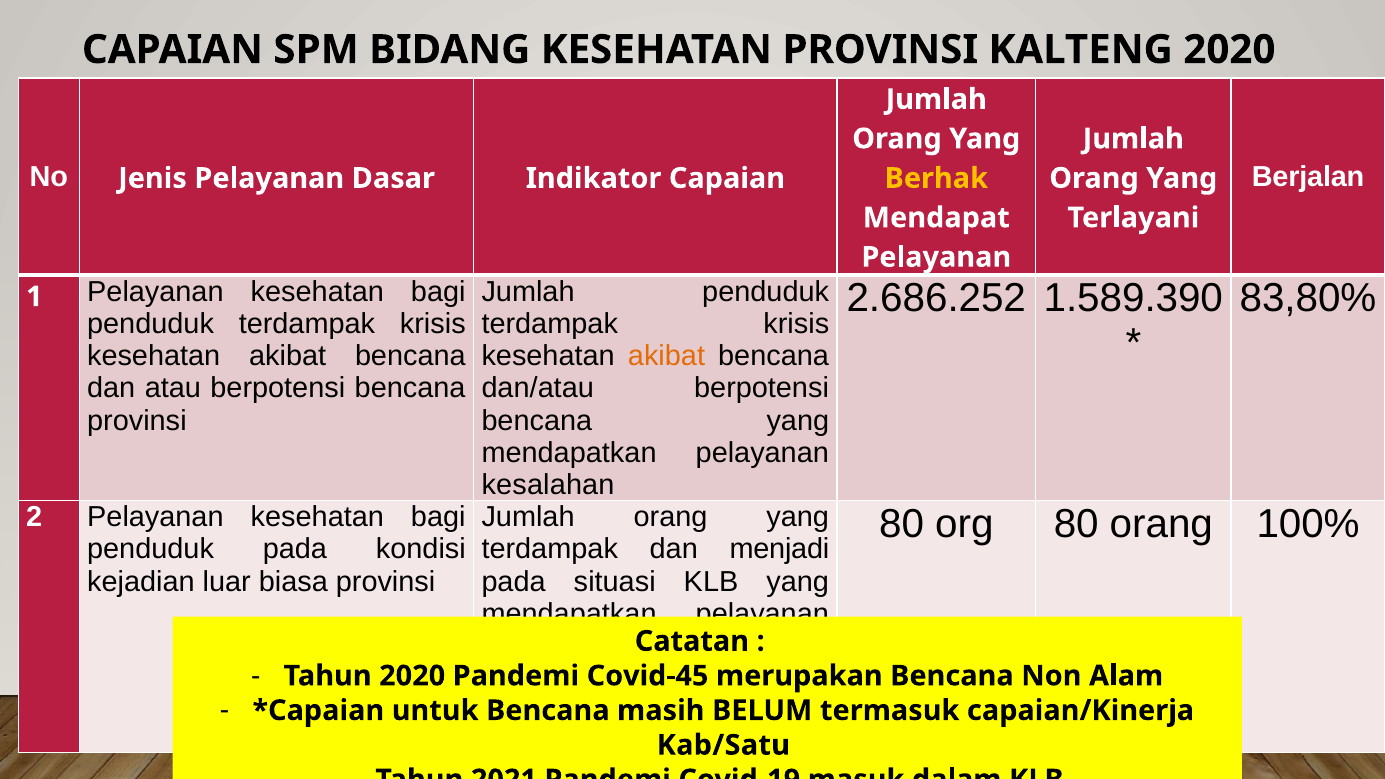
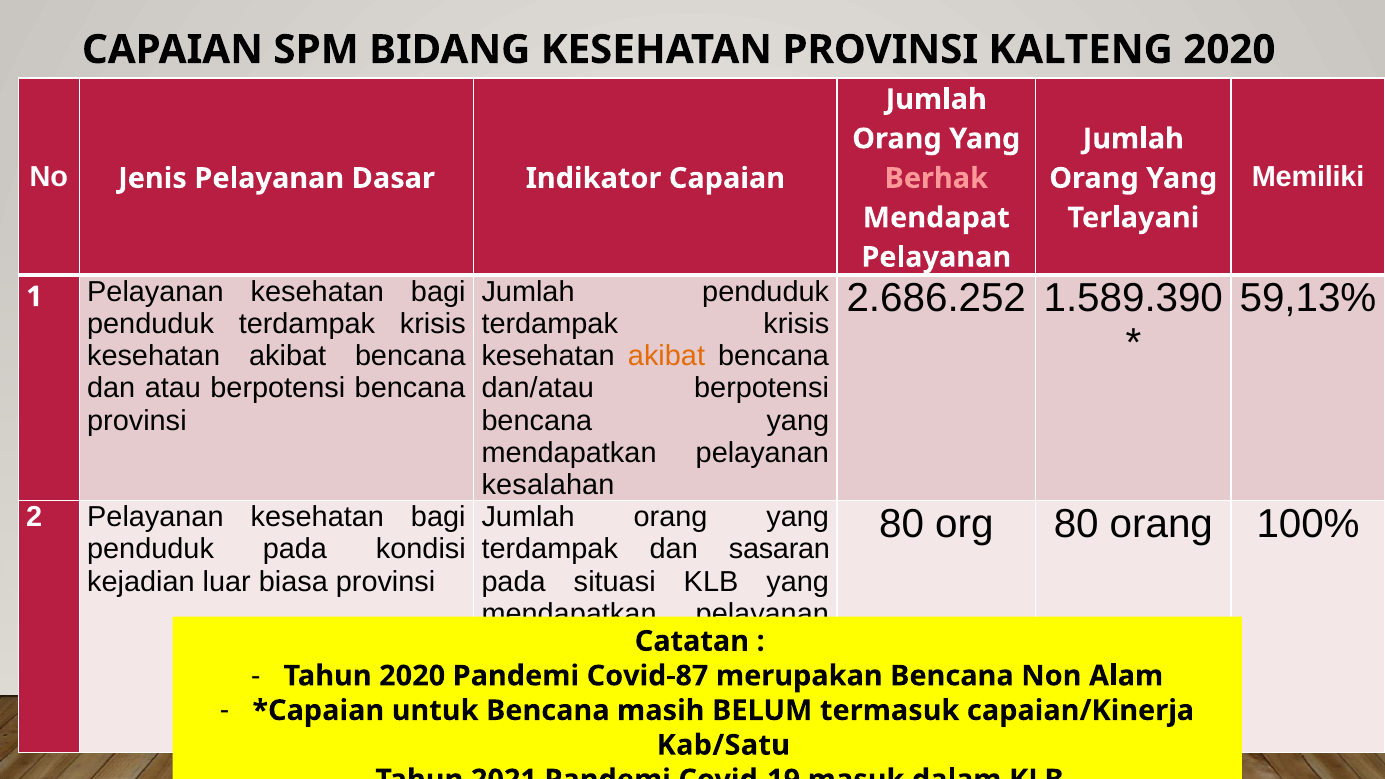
Berjalan: Berjalan -> Memiliki
Berhak colour: yellow -> pink
83,80%: 83,80% -> 59,13%
menjadi: menjadi -> sasaran
Covid-45: Covid-45 -> Covid-87
